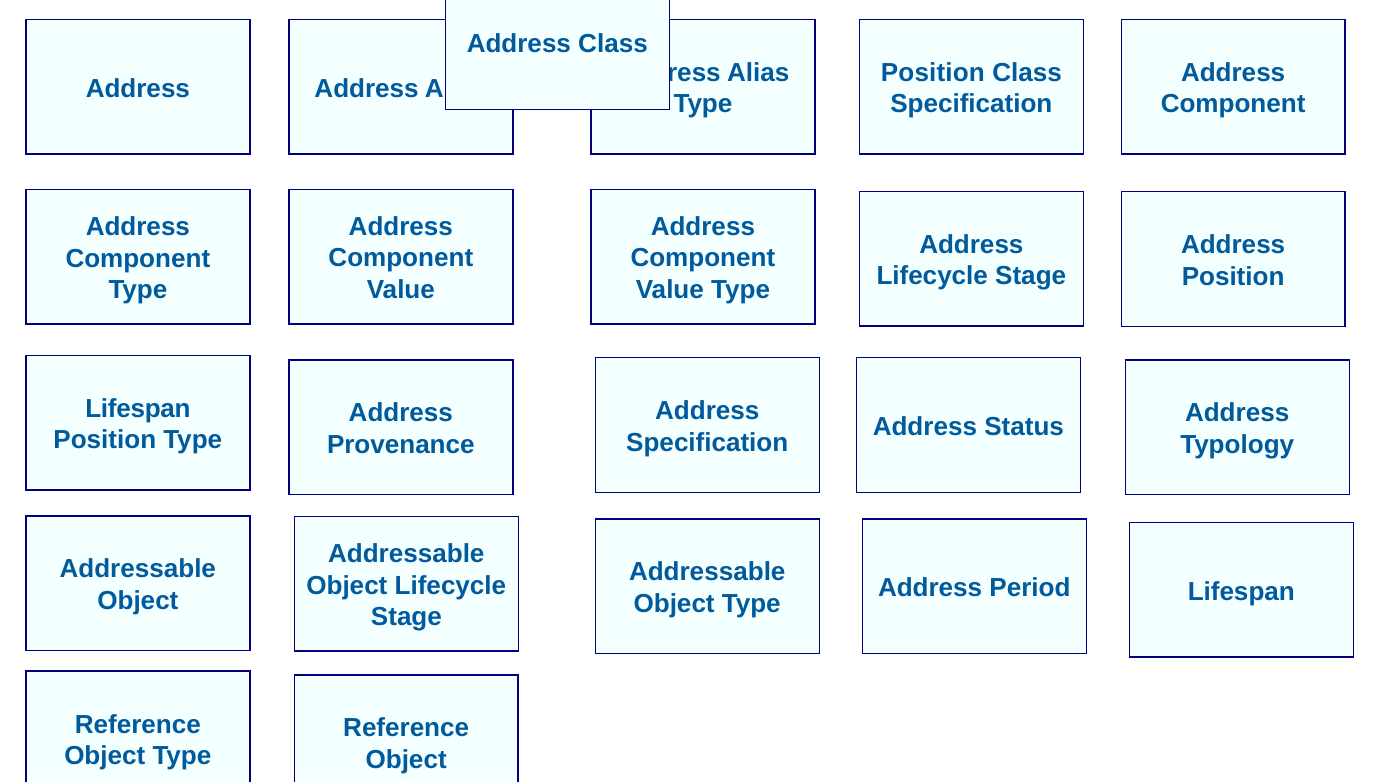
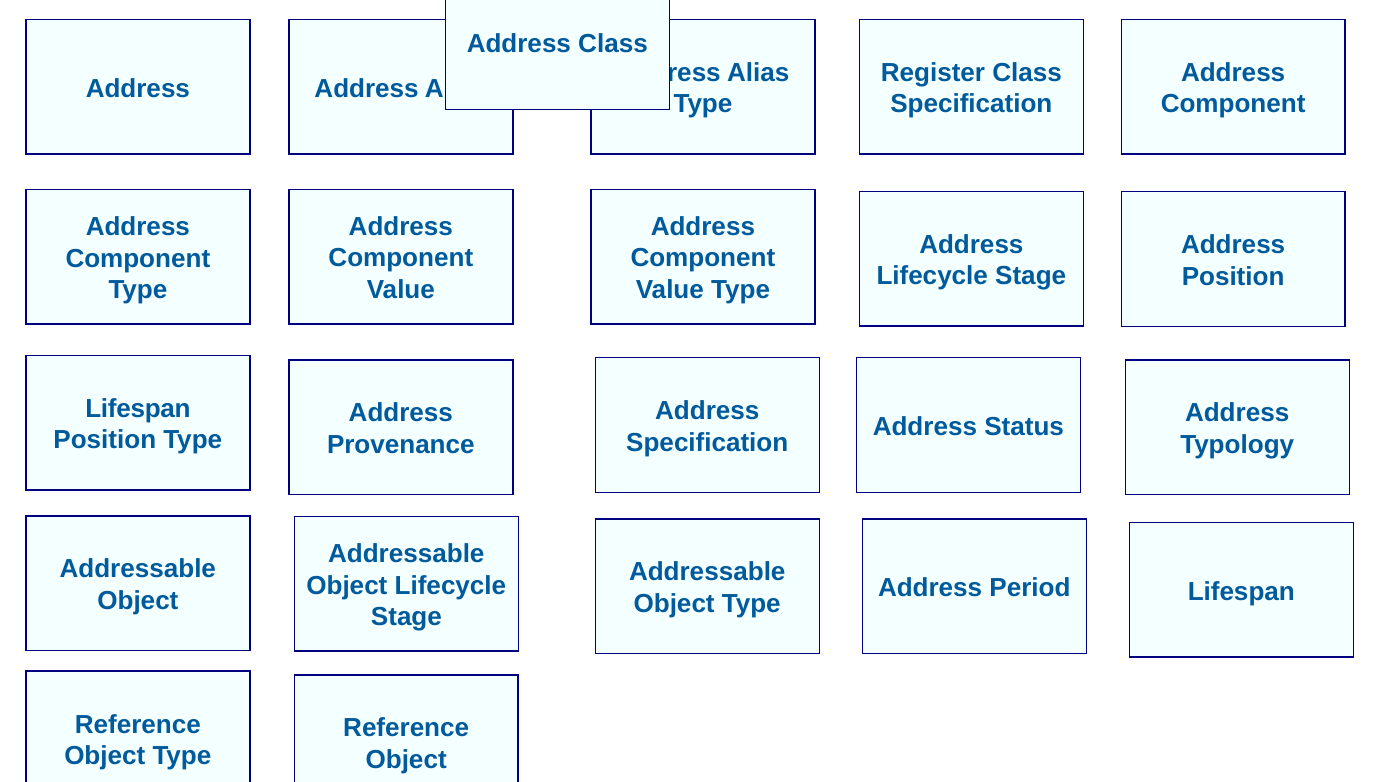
Position at (933, 73): Position -> Register
